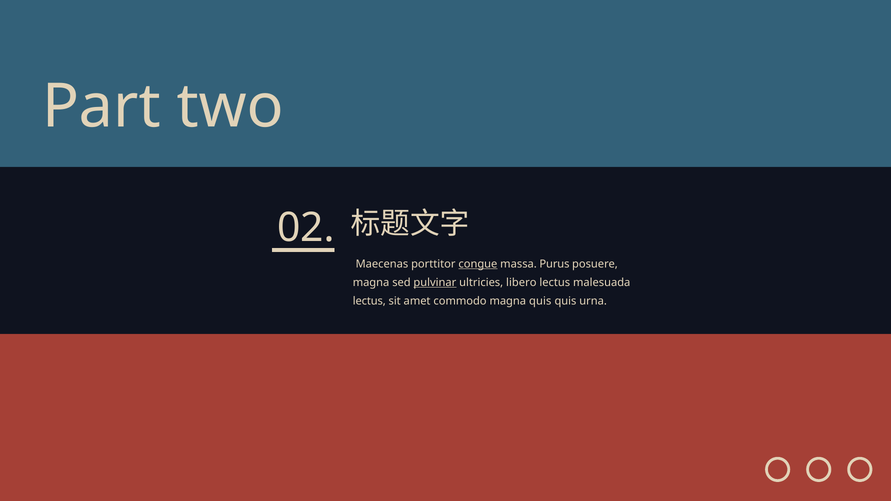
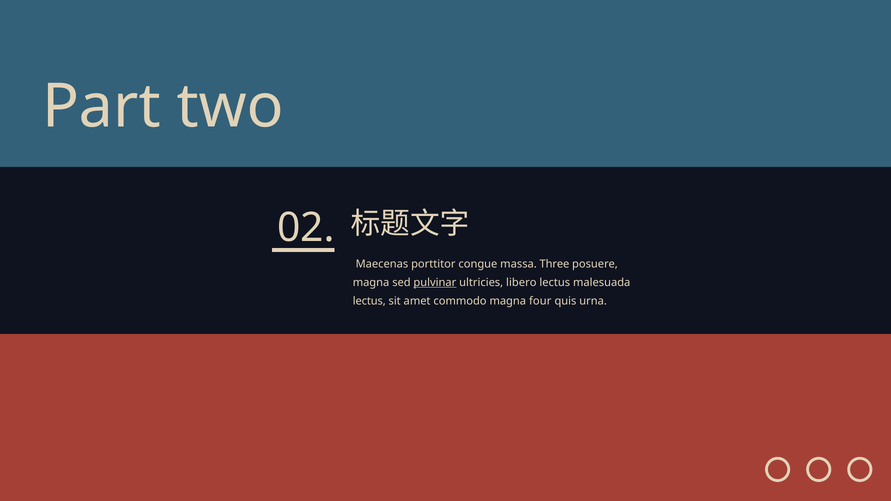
congue underline: present -> none
Purus: Purus -> Three
magna quis: quis -> four
